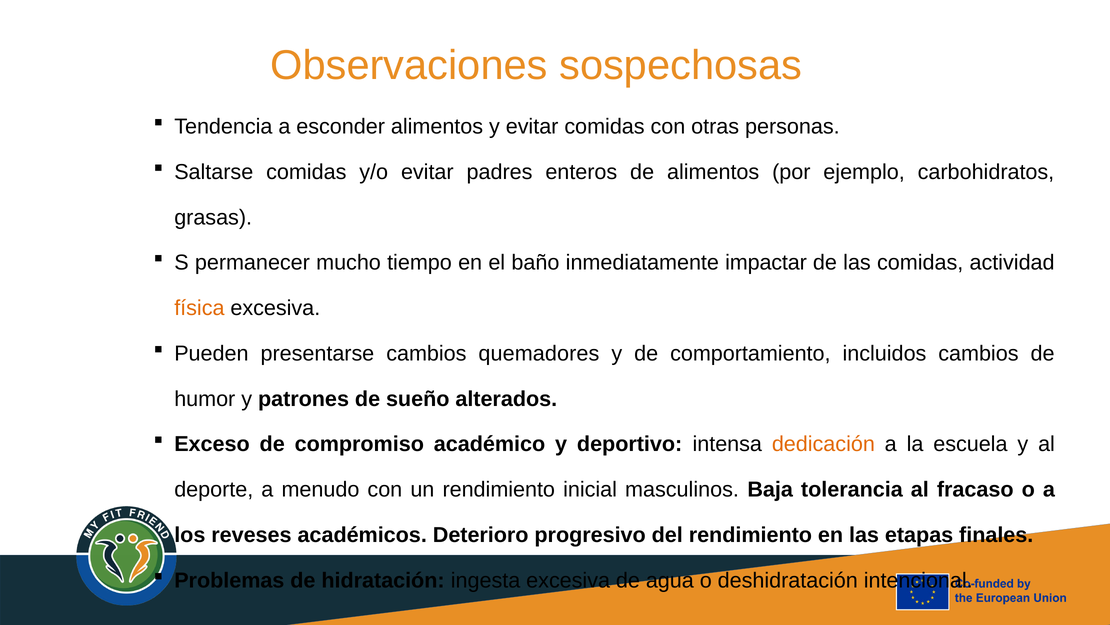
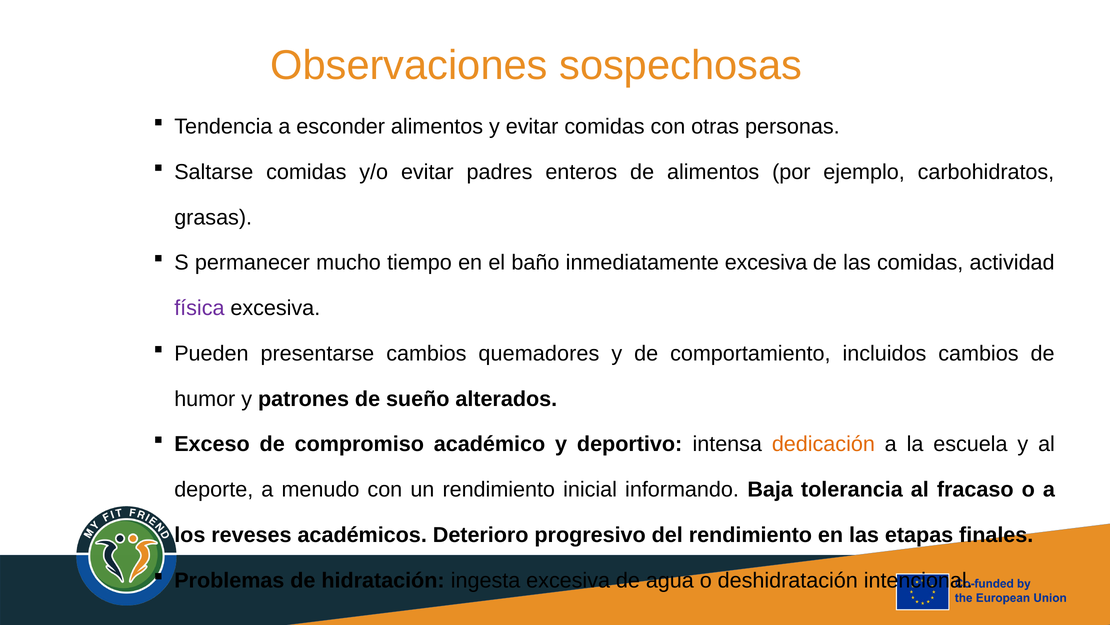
inmediatamente impactar: impactar -> excesiva
física colour: orange -> purple
masculinos: masculinos -> informando
